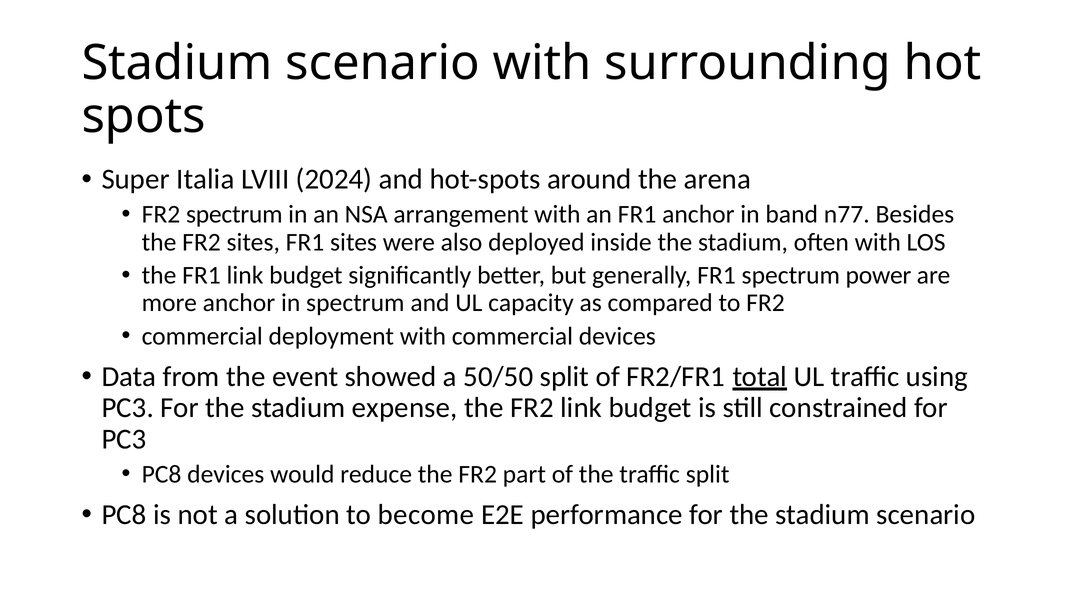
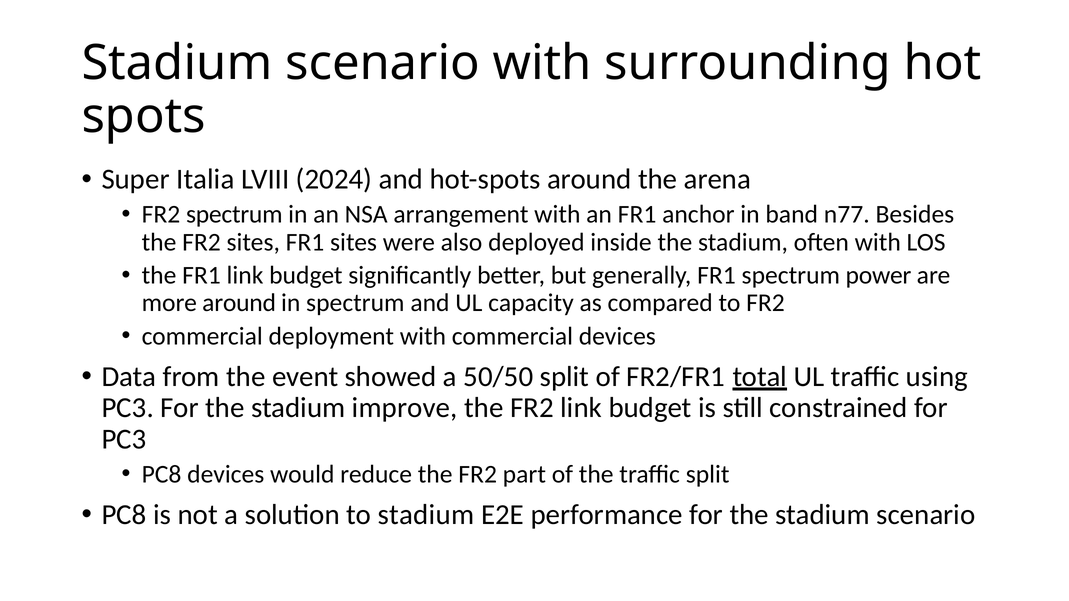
more anchor: anchor -> around
expense: expense -> improve
to become: become -> stadium
